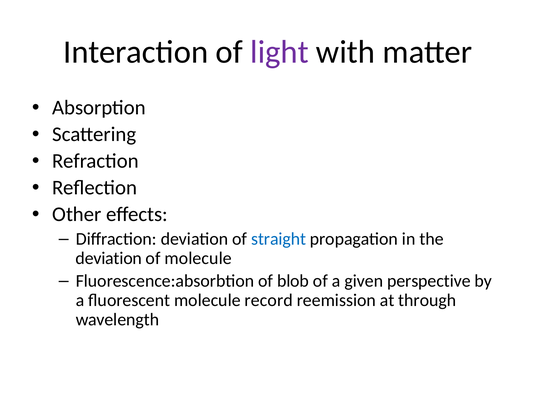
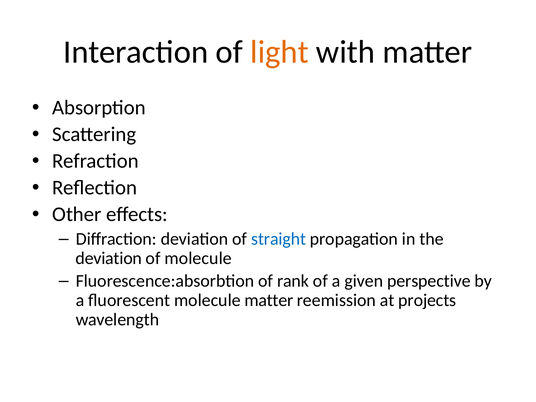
light colour: purple -> orange
blob: blob -> rank
molecule record: record -> matter
through: through -> projects
